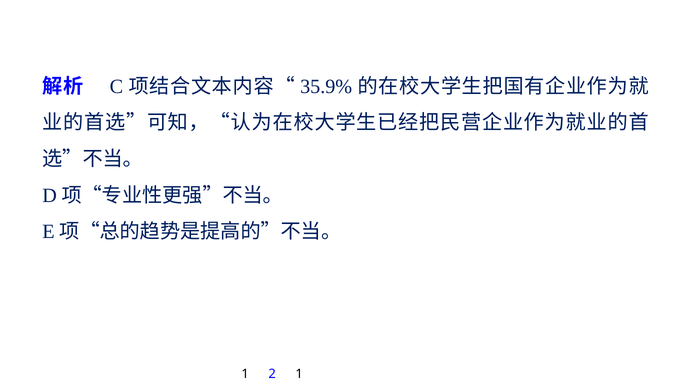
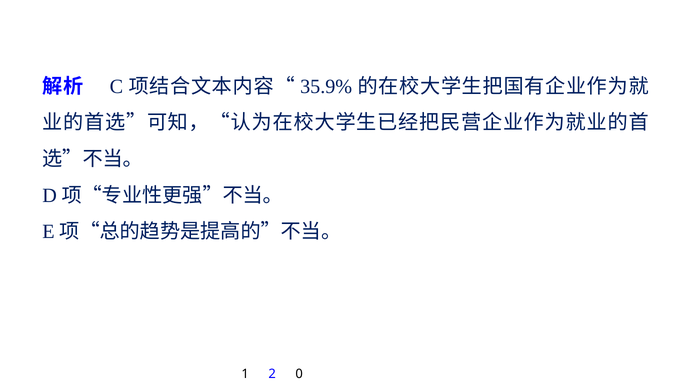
2 1: 1 -> 0
